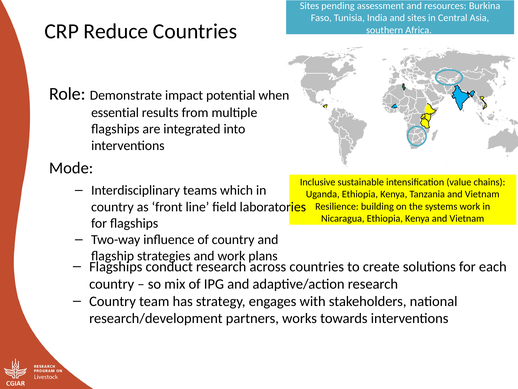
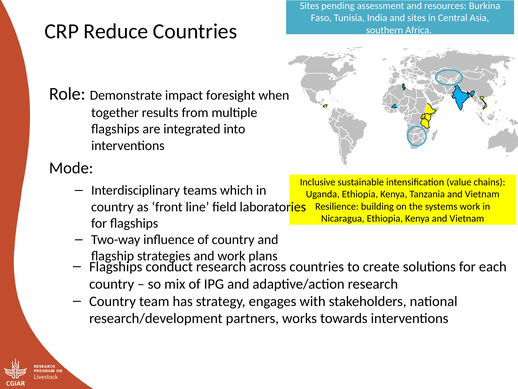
potential: potential -> foresight
essential: essential -> together
